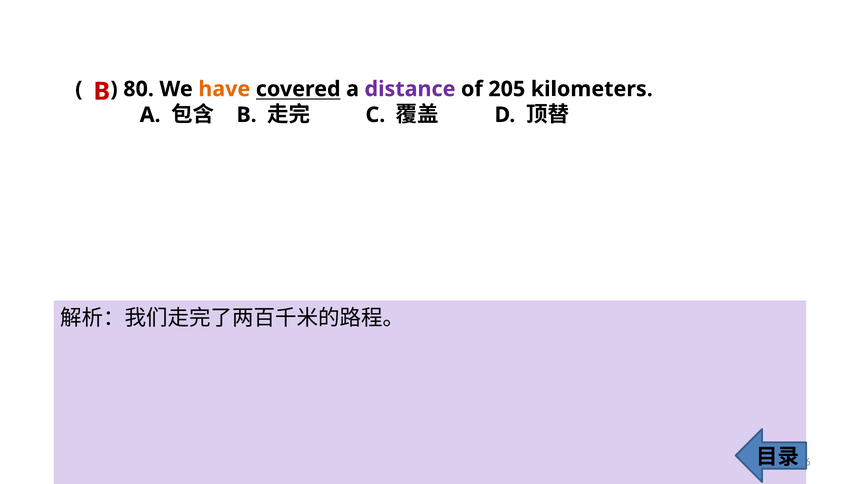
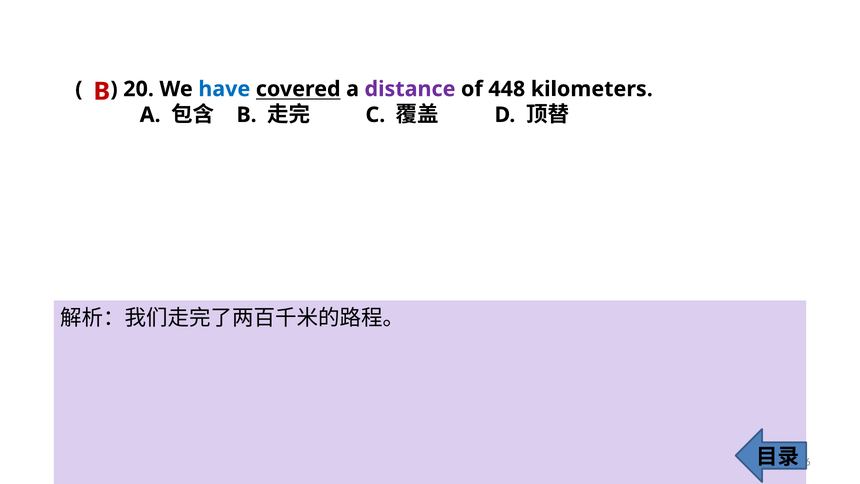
80: 80 -> 20
have colour: orange -> blue
205: 205 -> 448
